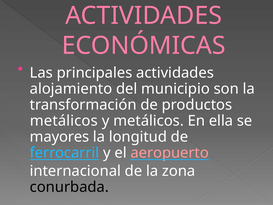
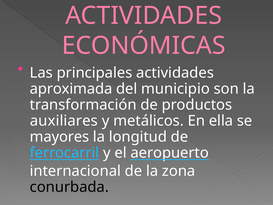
alojamiento: alojamiento -> aproximada
metálicos at (64, 121): metálicos -> auxiliares
aeropuerto colour: pink -> white
